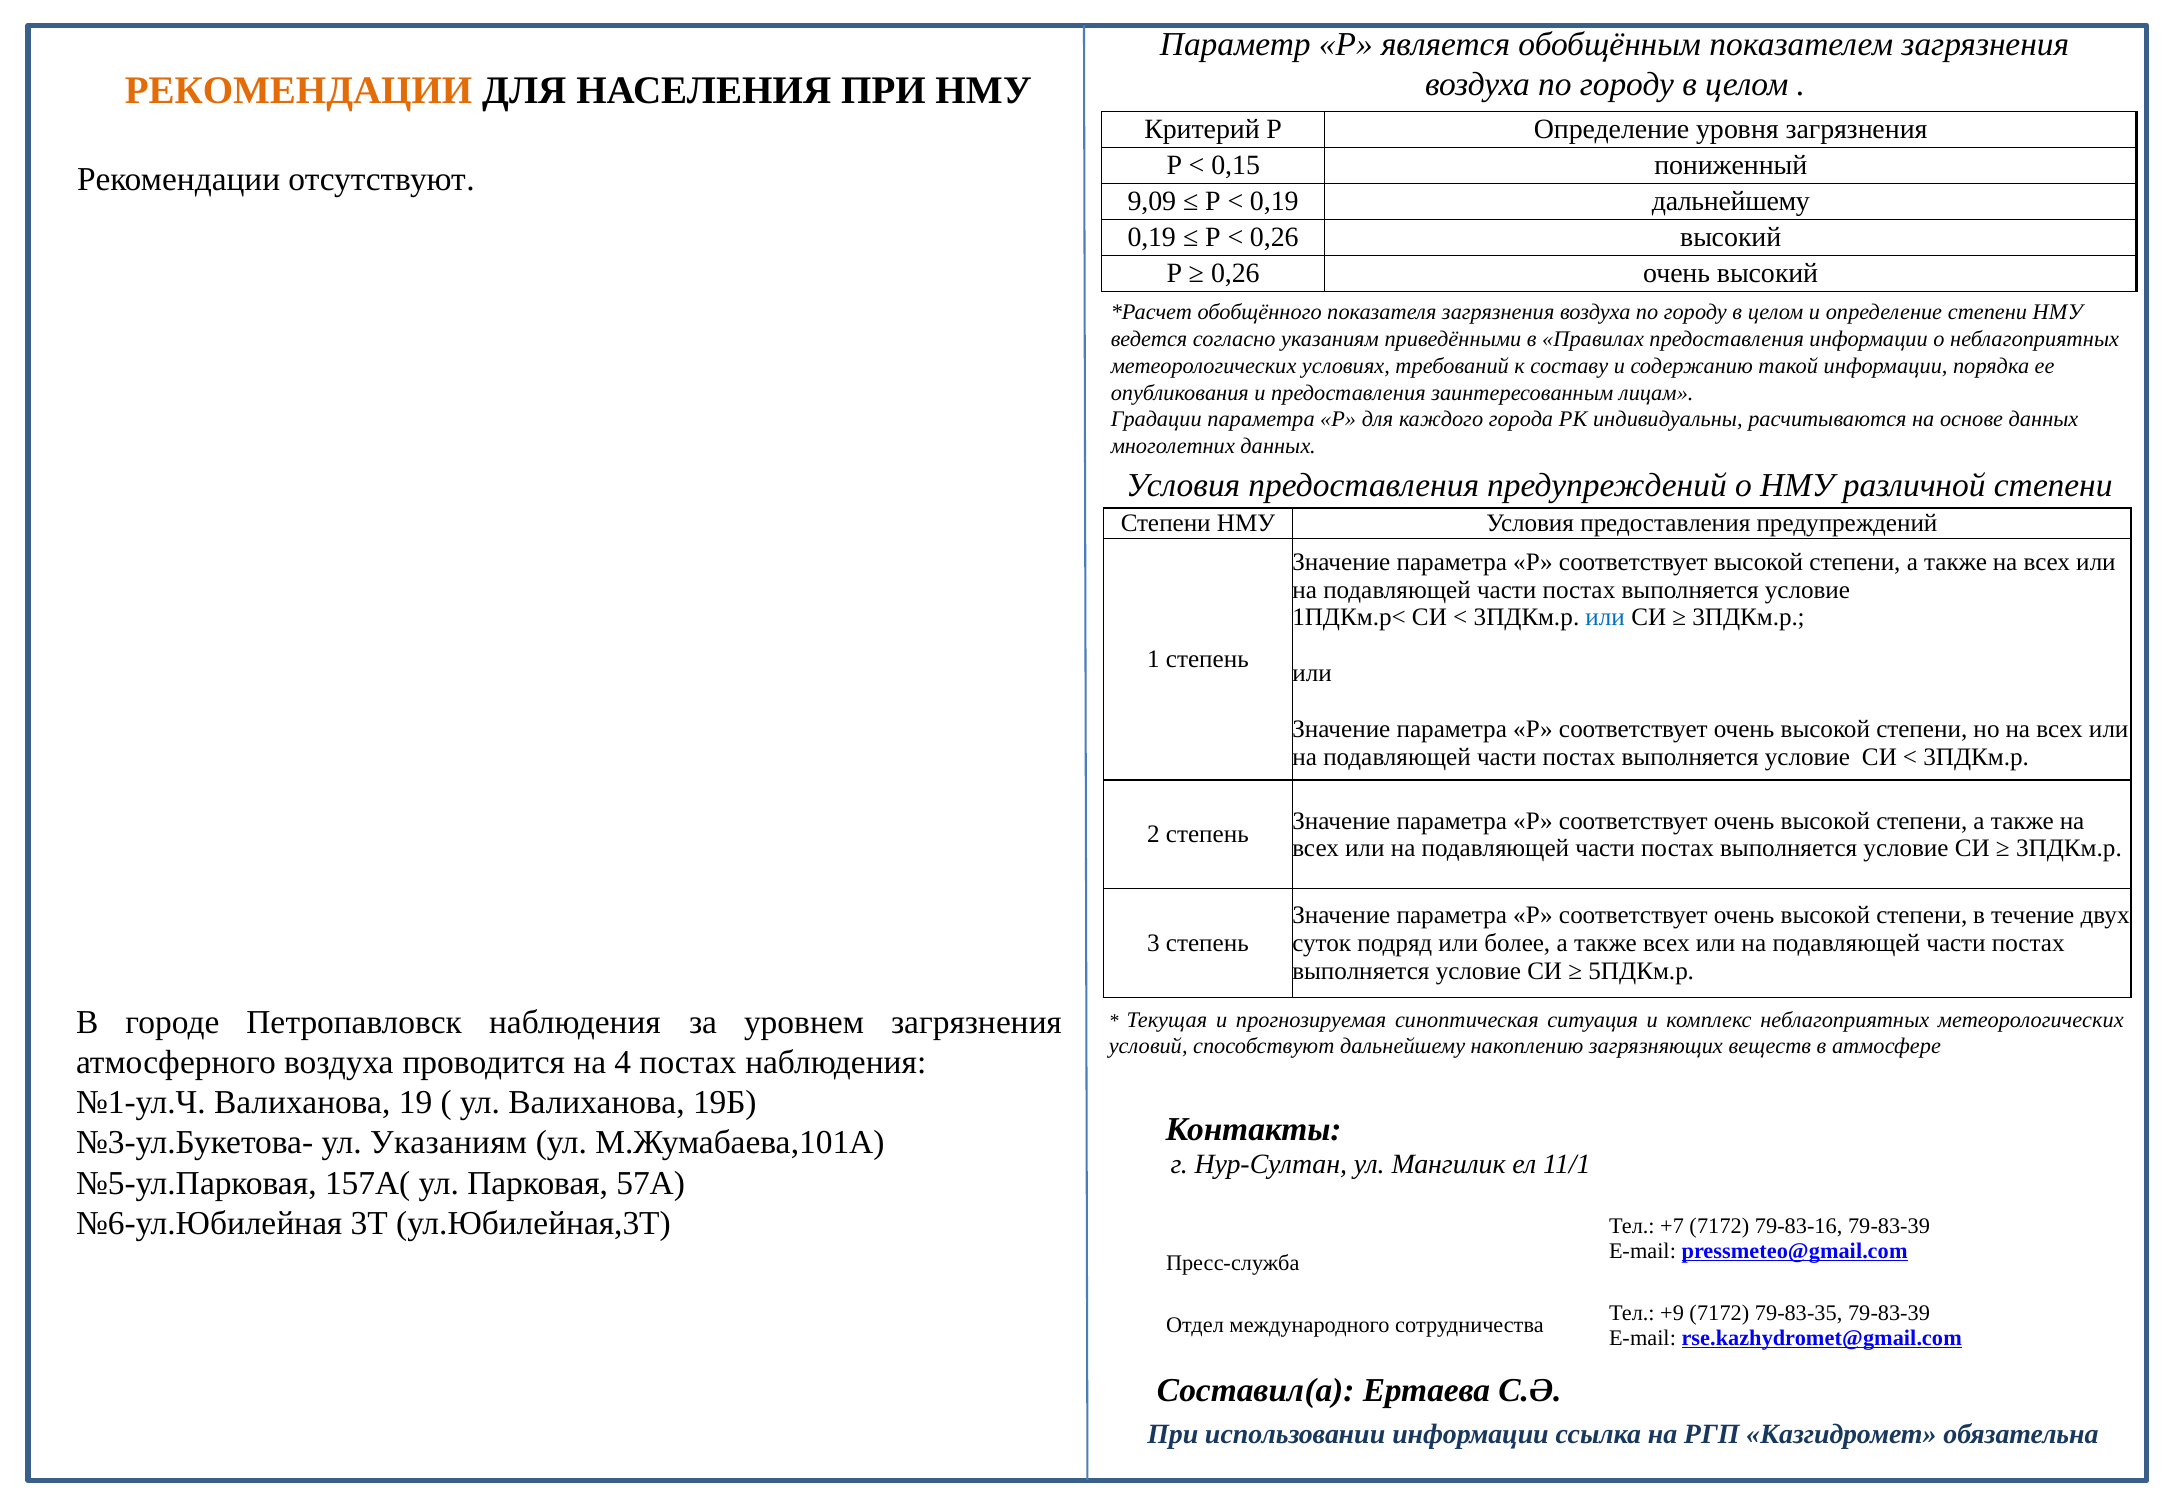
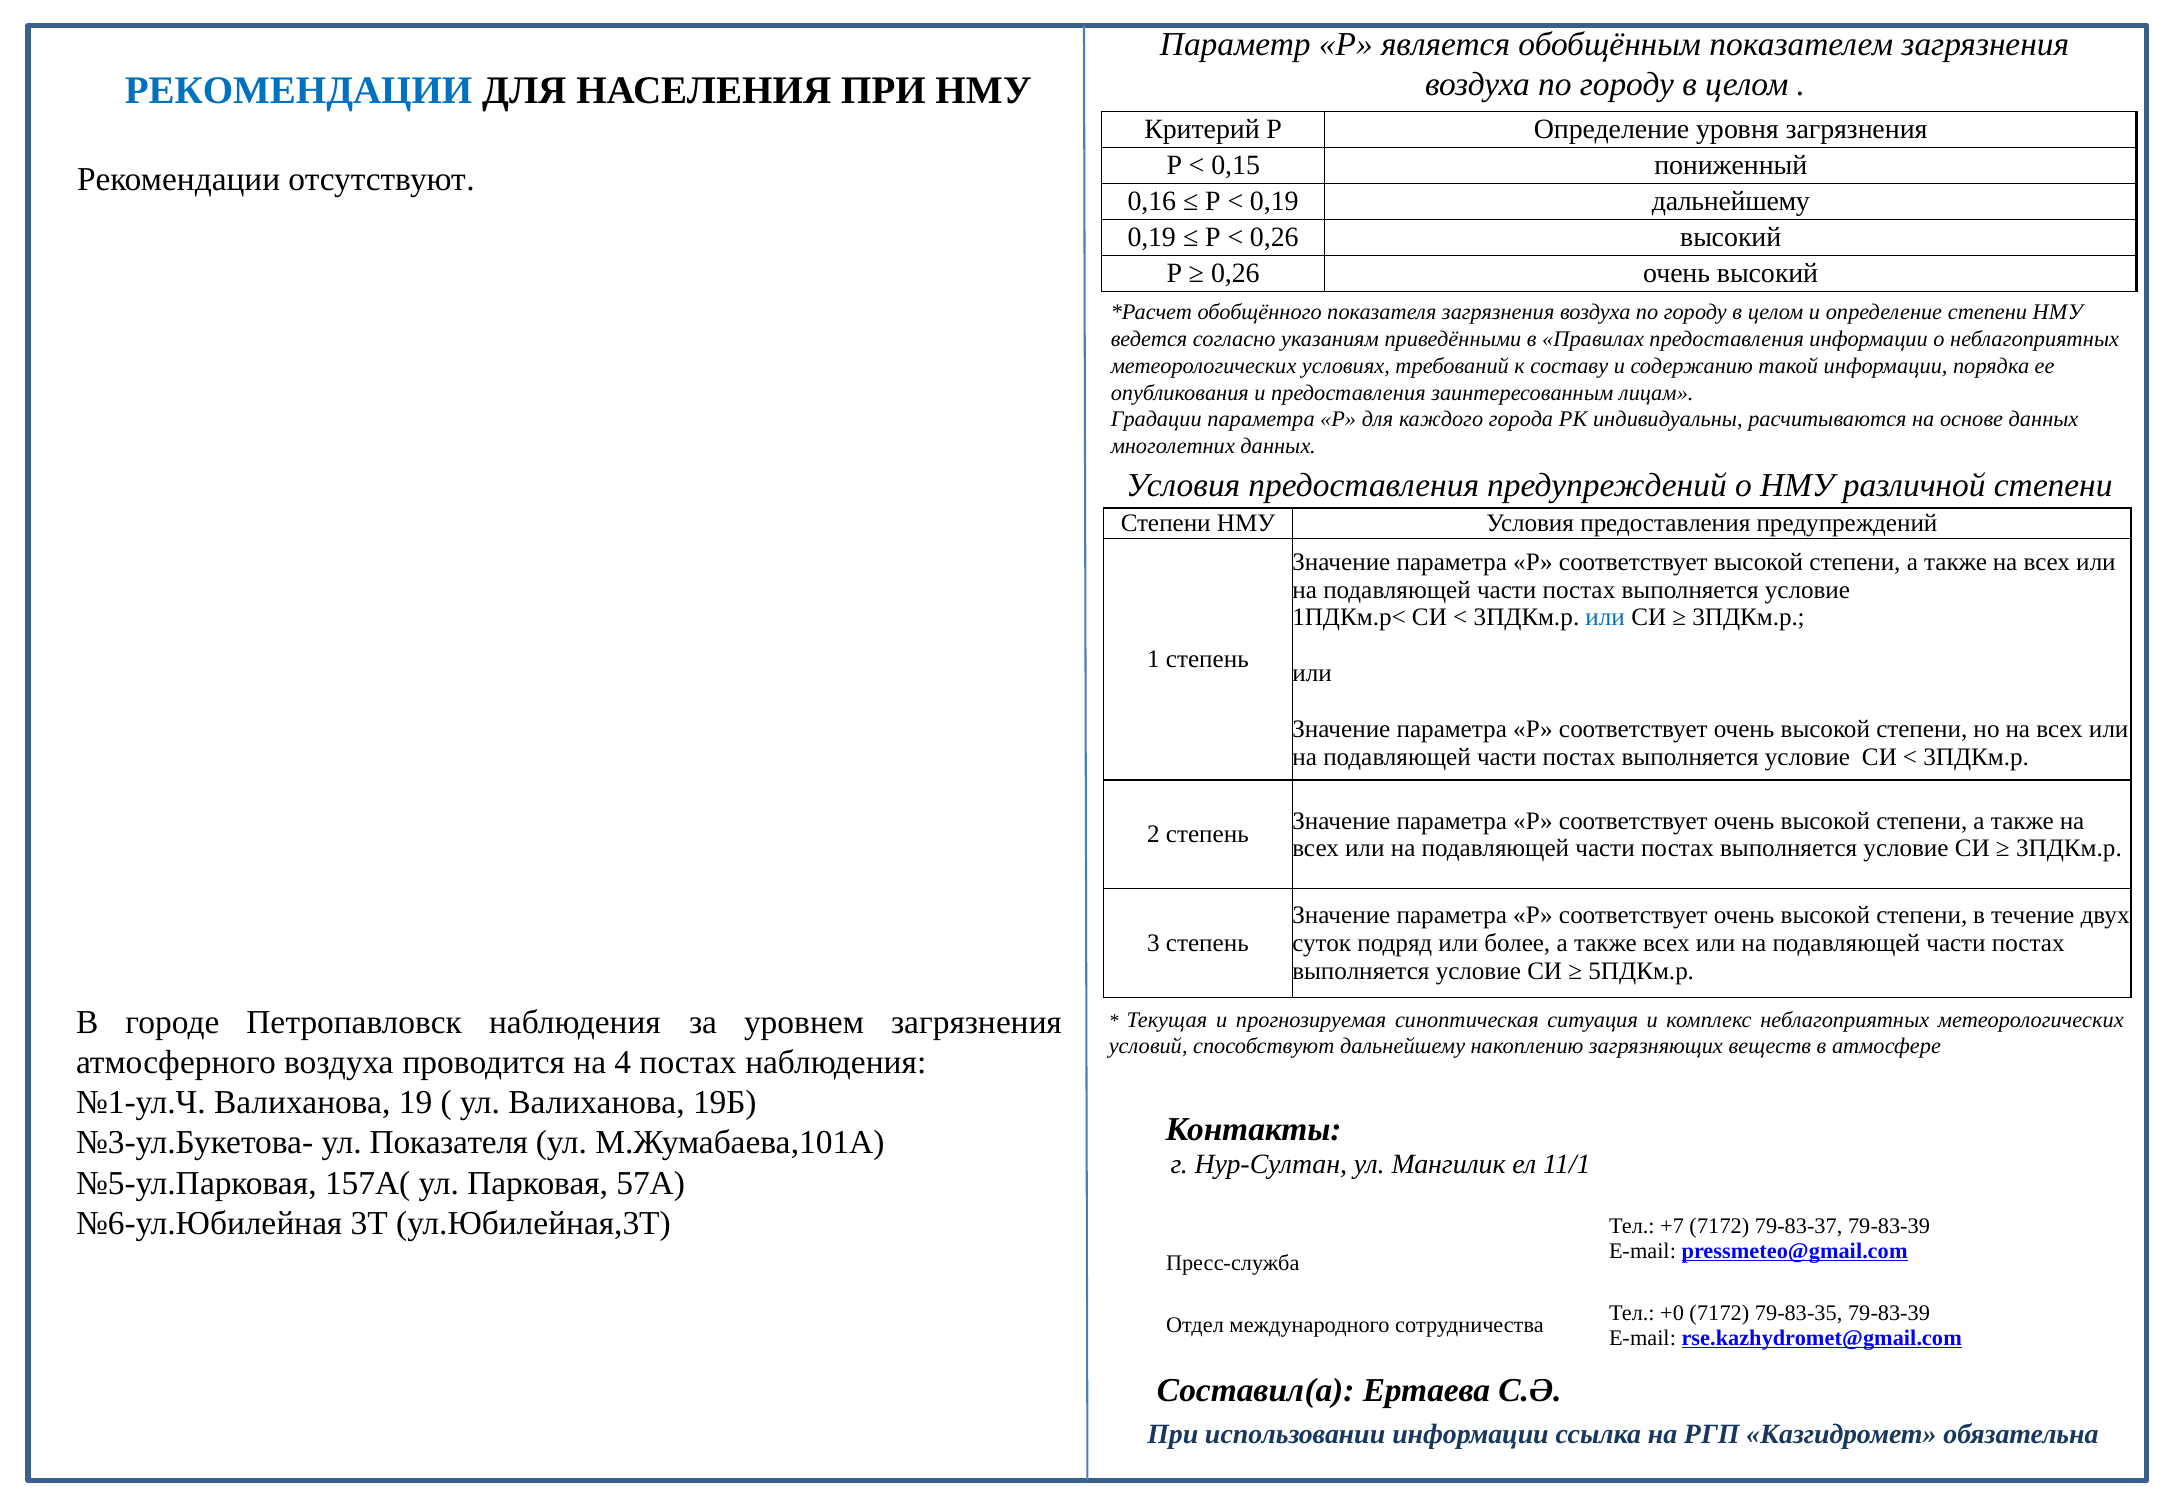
РЕКОМЕНДАЦИИ at (298, 90) colour: orange -> blue
9,09: 9,09 -> 0,16
ул Указаниям: Указаниям -> Показателя
79-83-16: 79-83-16 -> 79-83-37
+9: +9 -> +0
